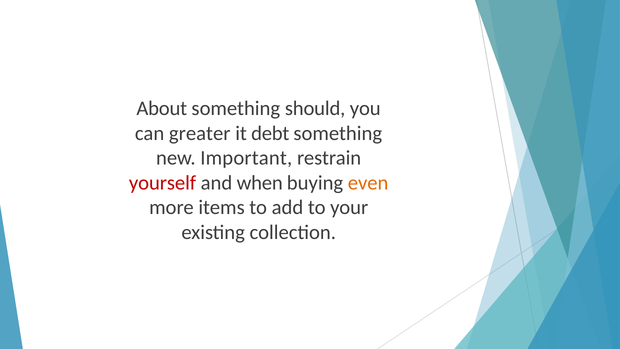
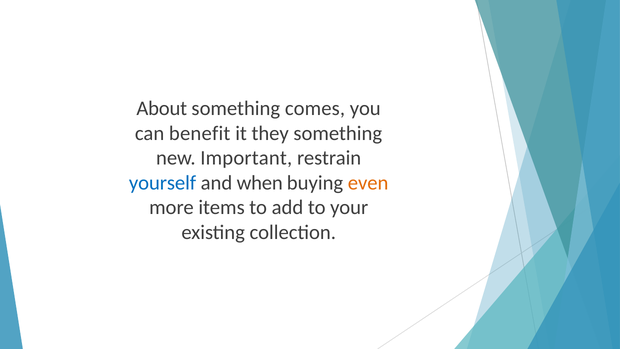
should: should -> comes
greater: greater -> benefit
debt: debt -> they
yourself colour: red -> blue
